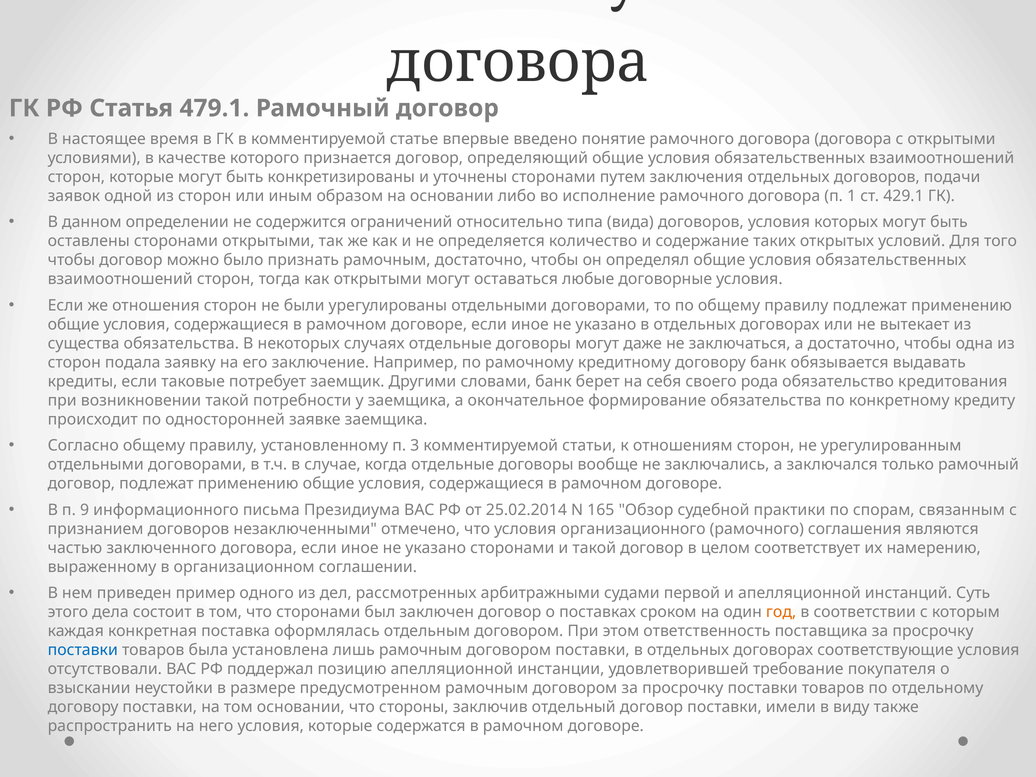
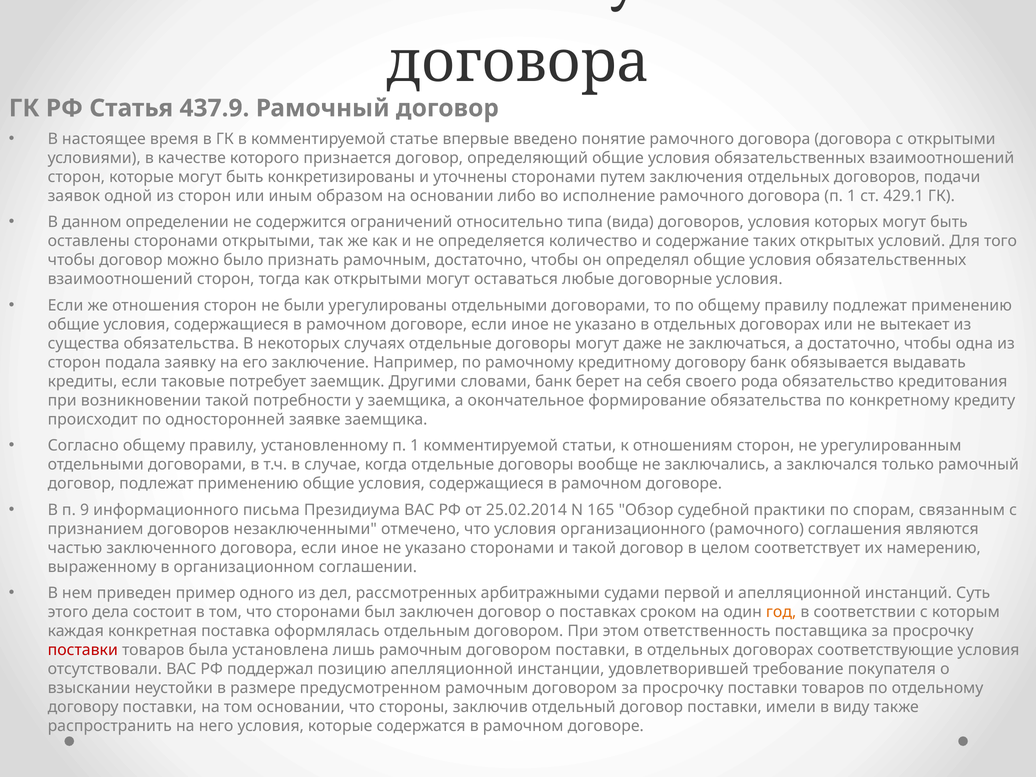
479.1: 479.1 -> 437.9
установленному п 3: 3 -> 1
поставки at (83, 650) colour: blue -> red
